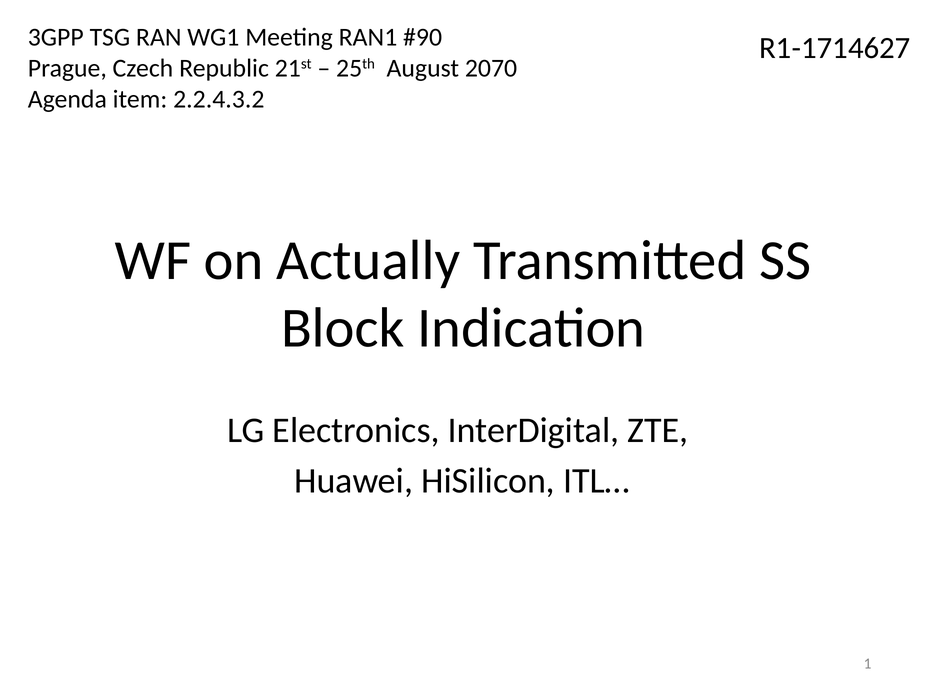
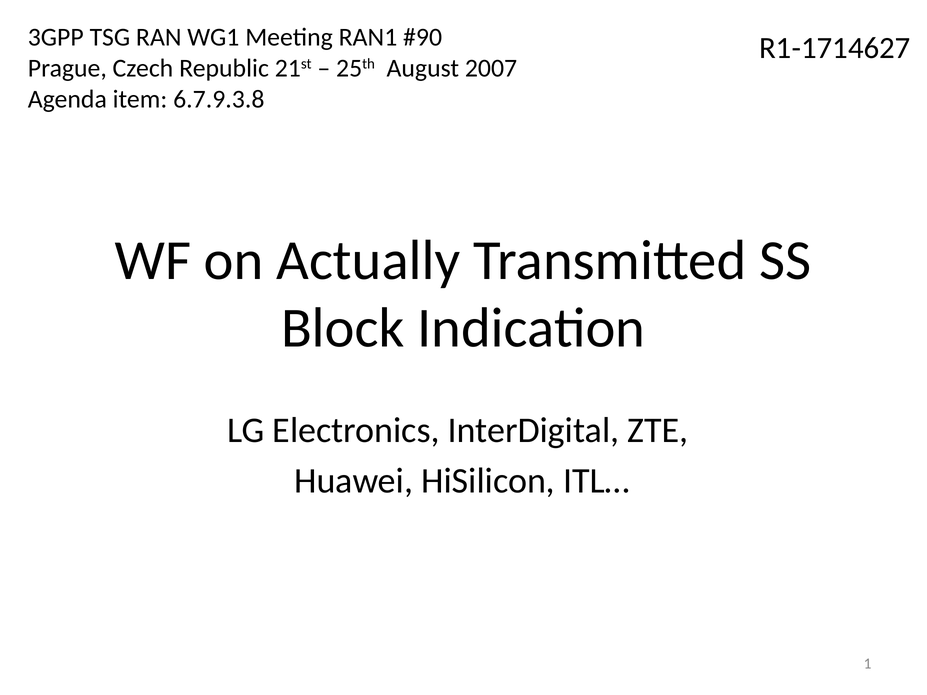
2070: 2070 -> 2007
2.2.4.3.2: 2.2.4.3.2 -> 6.7.9.3.8
